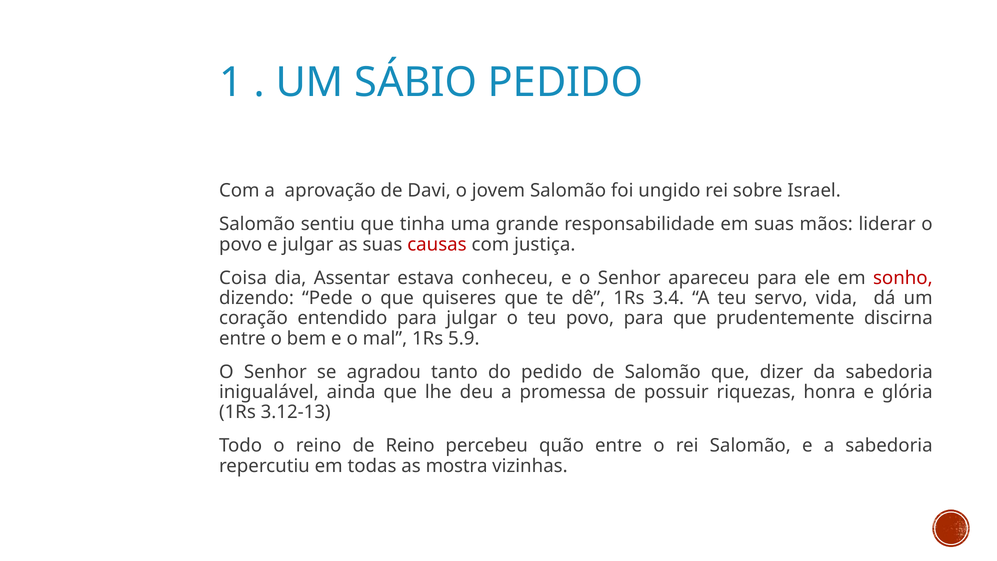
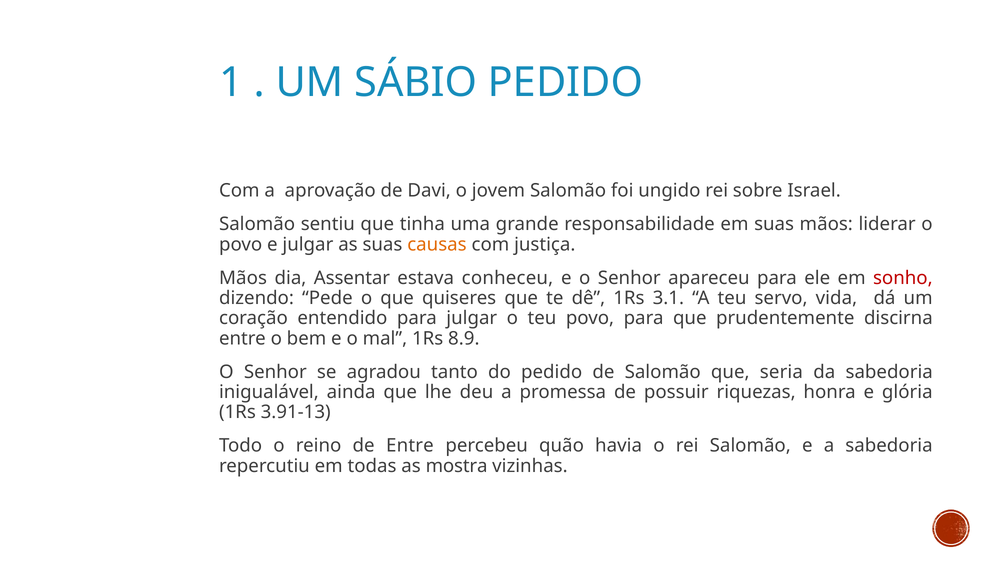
causas colour: red -> orange
Coisa at (243, 278): Coisa -> Mãos
3.4: 3.4 -> 3.1
5.9: 5.9 -> 8.9
dizer: dizer -> seria
3.12-13: 3.12-13 -> 3.91-13
de Reino: Reino -> Entre
quão entre: entre -> havia
